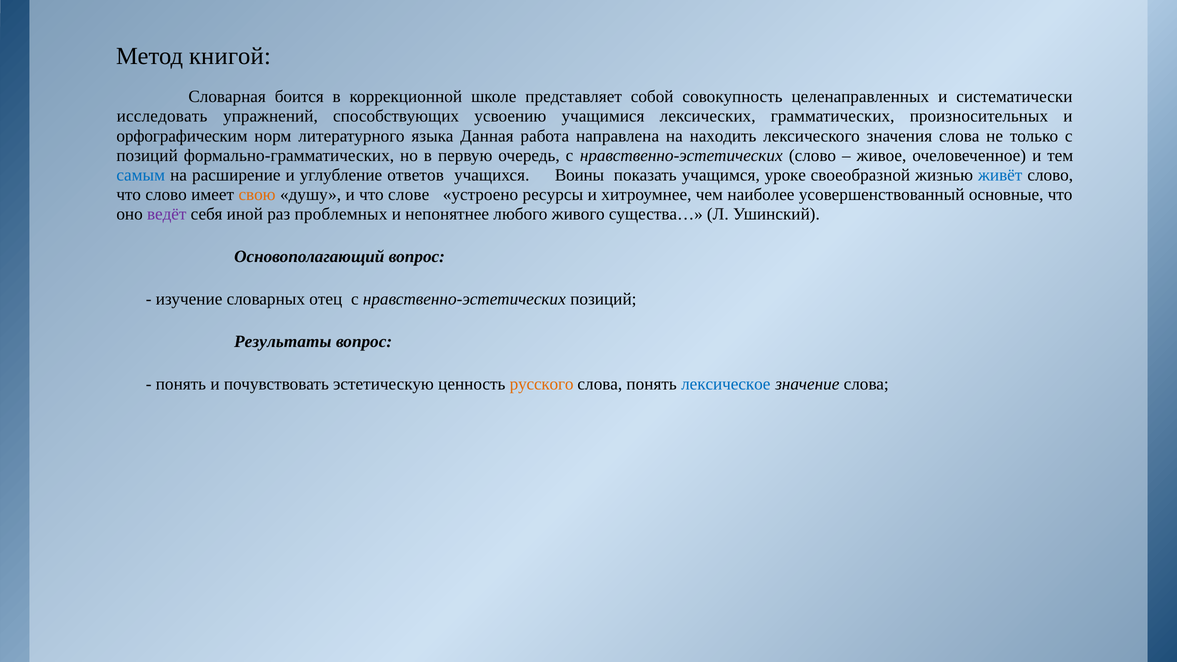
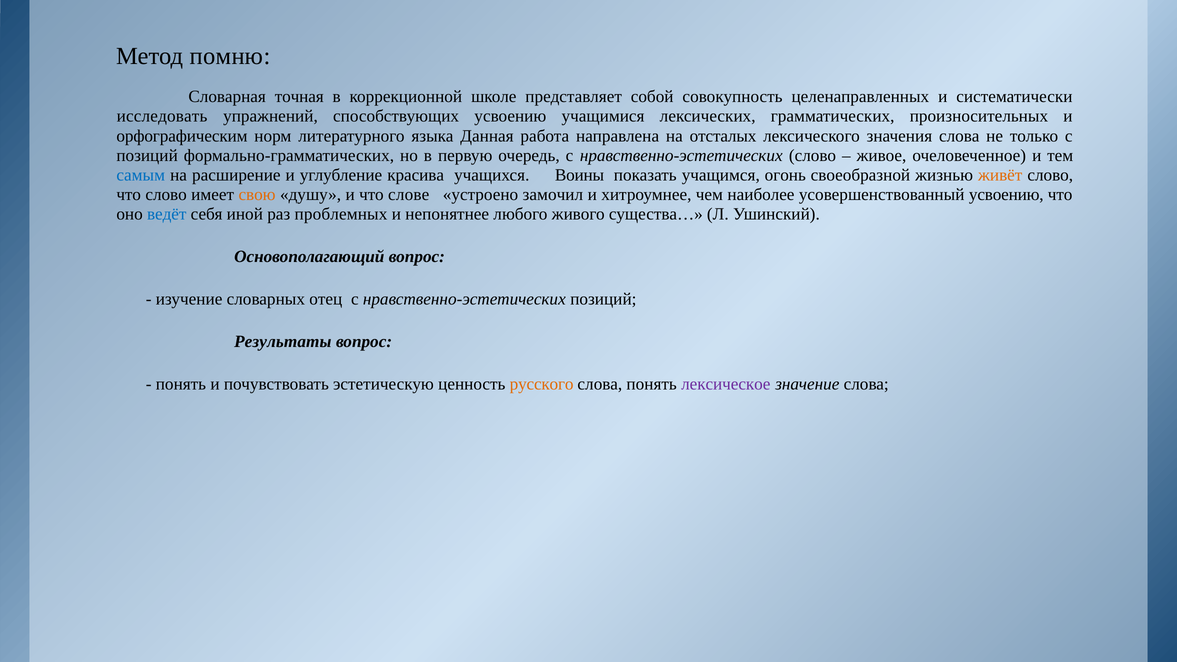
книгой: книгой -> помню
боится: боится -> точная
находить: находить -> отсталых
ответов: ответов -> красива
уроке: уроке -> огонь
живёт colour: blue -> orange
ресурсы: ресурсы -> замочил
усовершенствованный основные: основные -> усвоению
ведёт colour: purple -> blue
лексическое colour: blue -> purple
